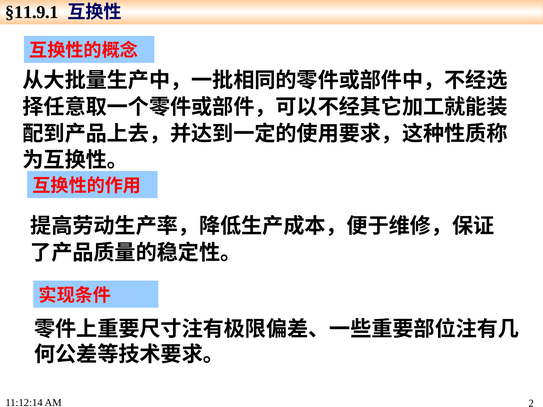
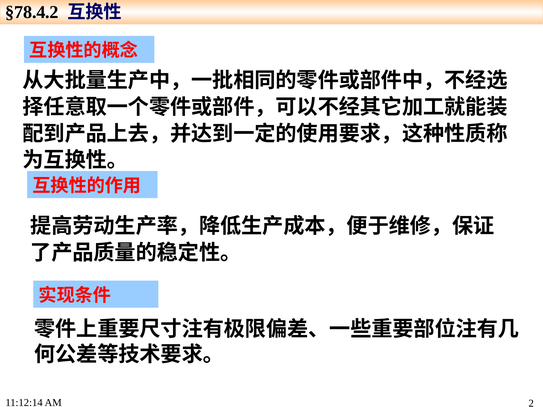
§11.9.1: §11.9.1 -> §78.4.2
